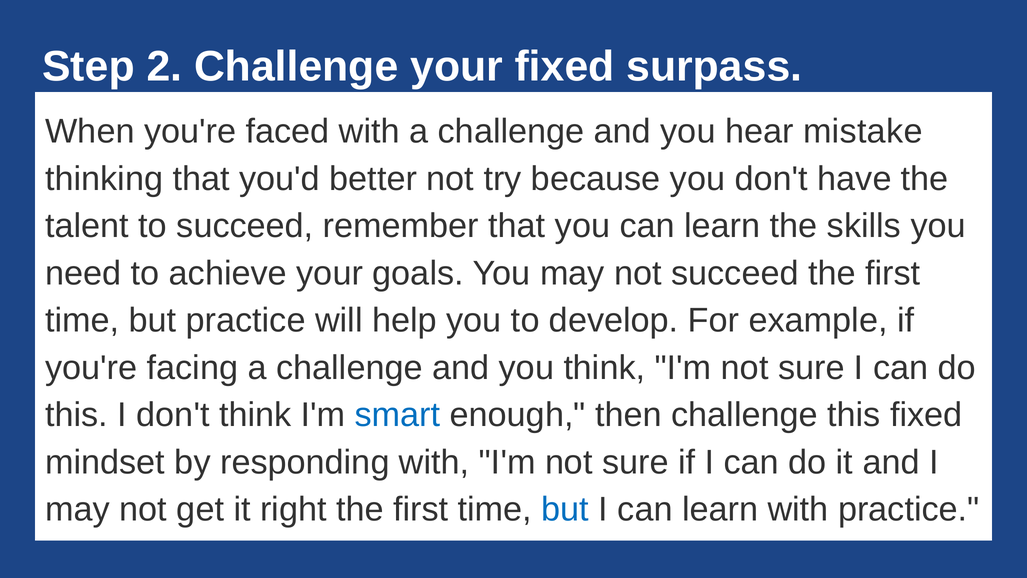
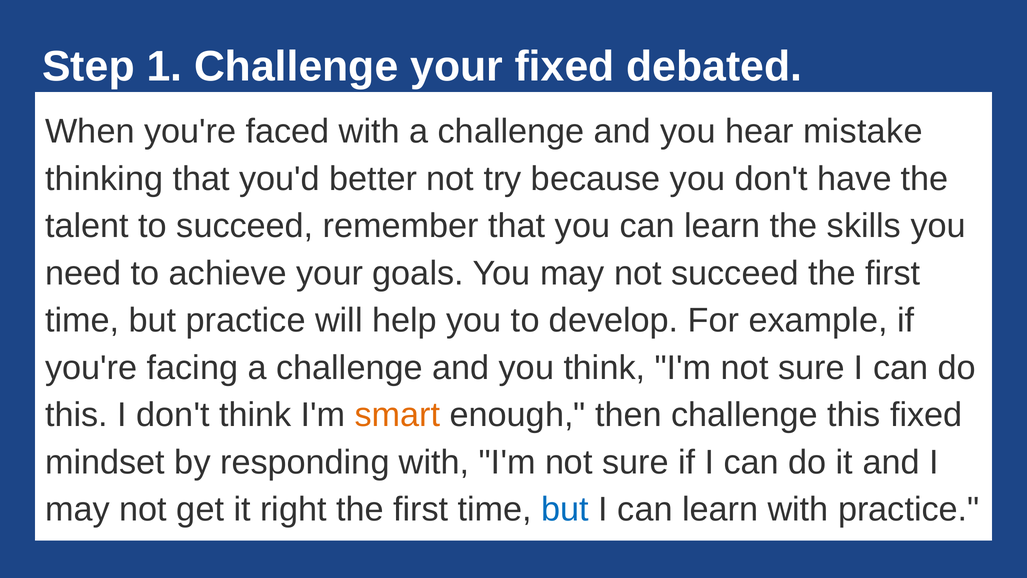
2: 2 -> 1
surpass: surpass -> debated
smart colour: blue -> orange
